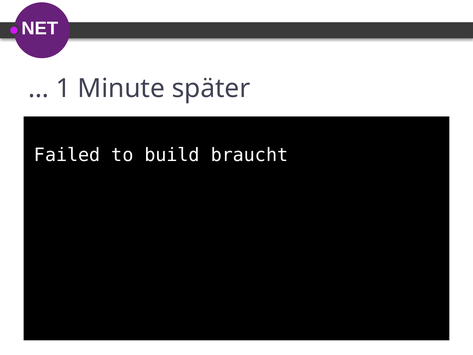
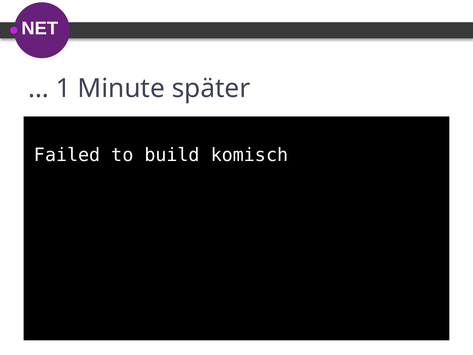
braucht: braucht -> komisch
